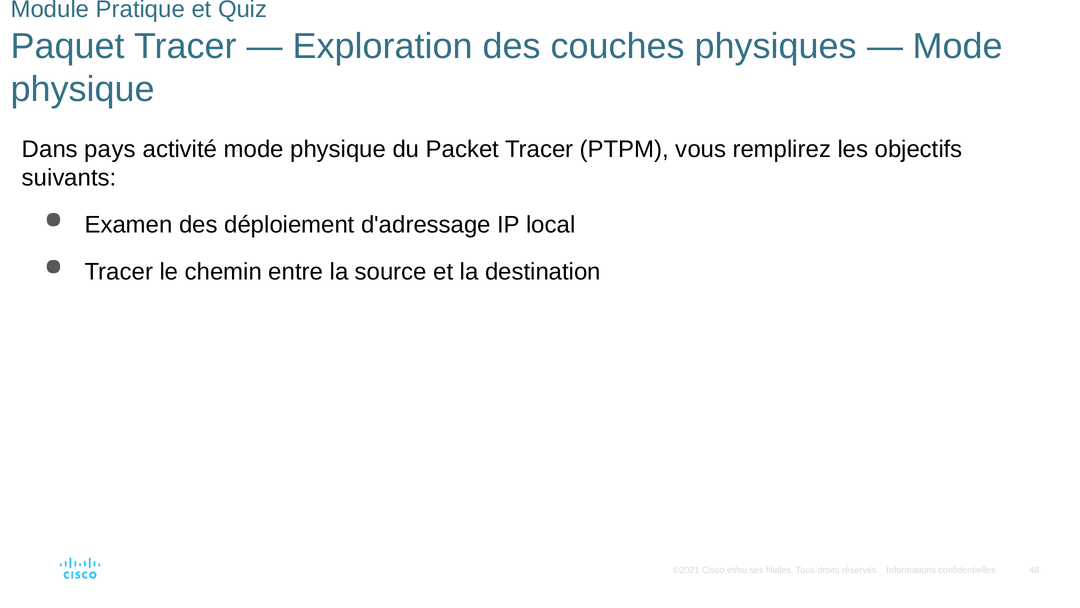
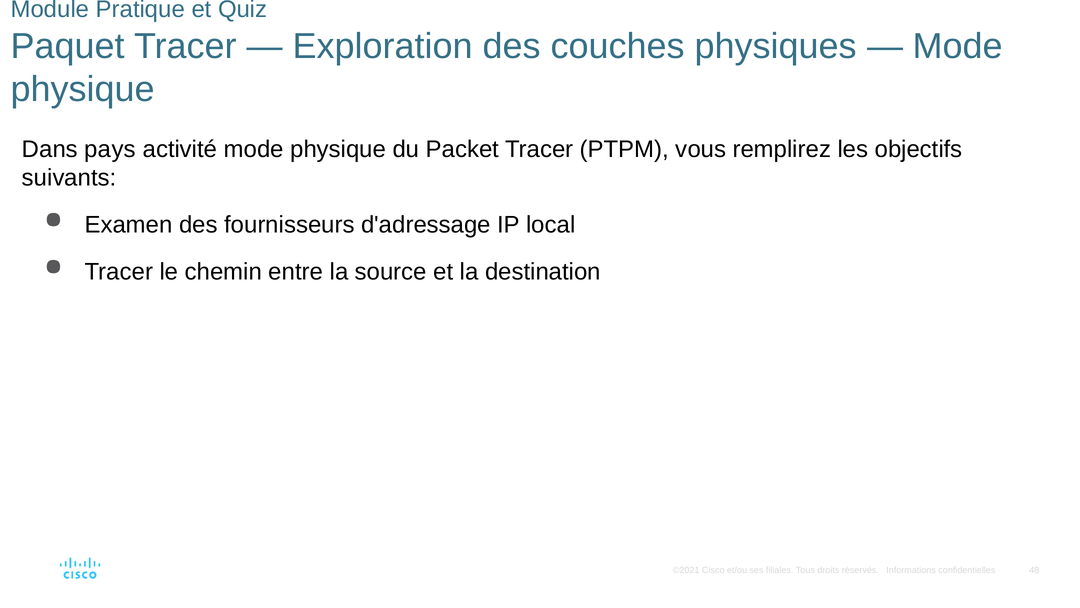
déploiement: déploiement -> fournisseurs
